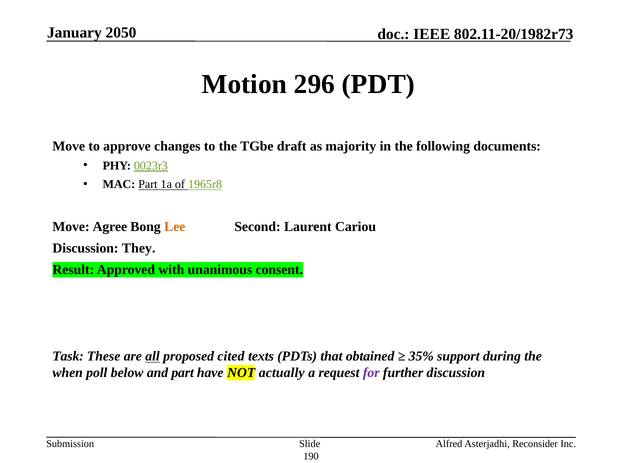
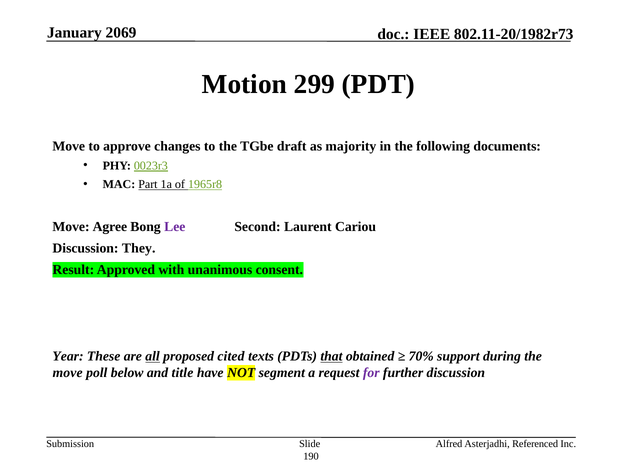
2050: 2050 -> 2069
296: 296 -> 299
Lee colour: orange -> purple
Task: Task -> Year
that underline: none -> present
35%: 35% -> 70%
when at (68, 373): when -> move
and part: part -> title
actually: actually -> segment
Reconsider: Reconsider -> Referenced
